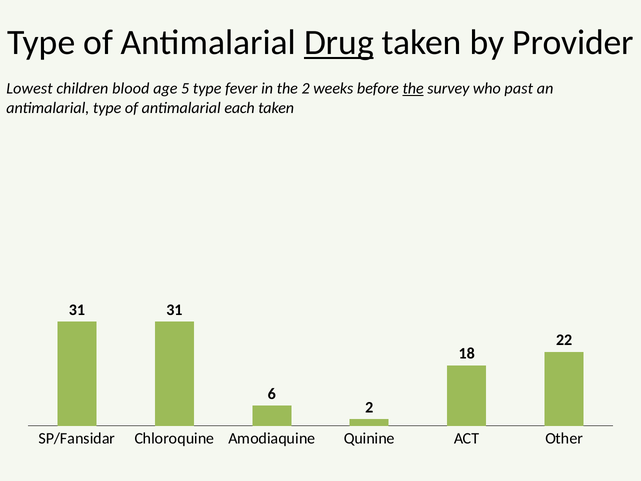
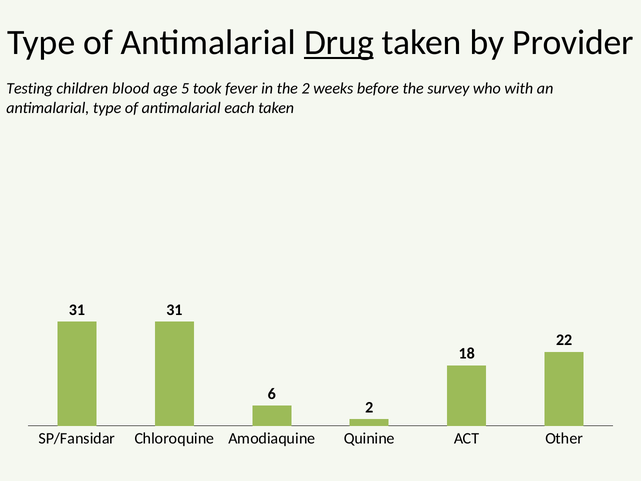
Lowest: Lowest -> Testing
5 type: type -> took
the at (413, 89) underline: present -> none
past: past -> with
